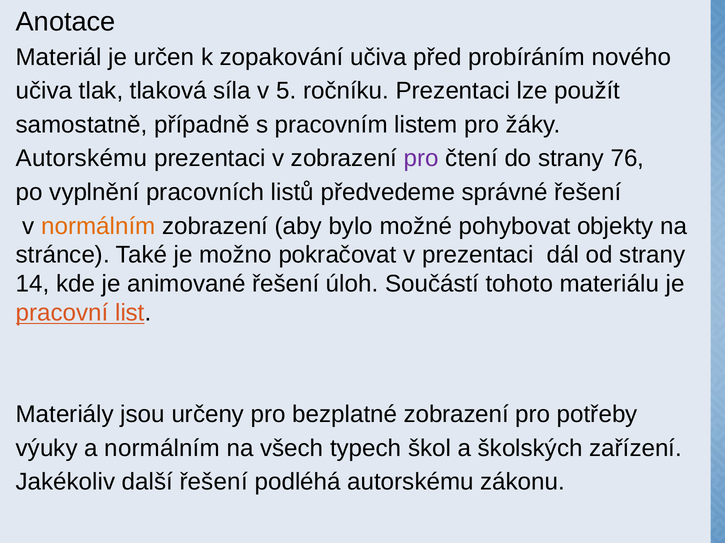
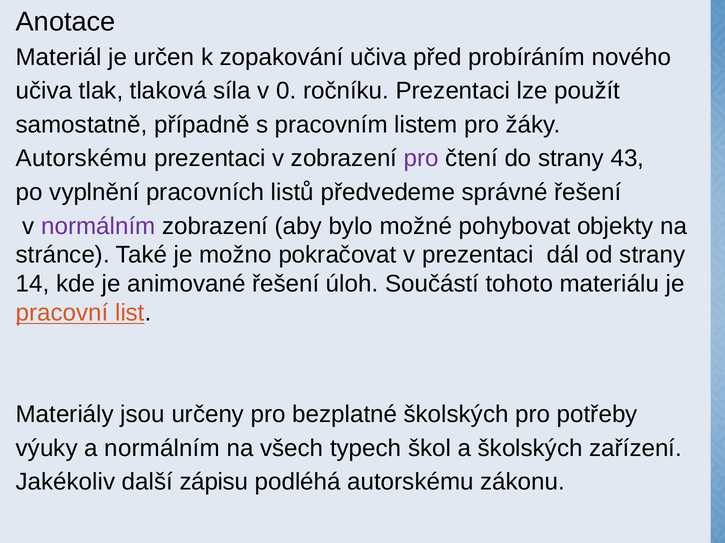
5: 5 -> 0
76: 76 -> 43
normálním at (98, 226) colour: orange -> purple
bezplatné zobrazení: zobrazení -> školských
další řešení: řešení -> zápisu
